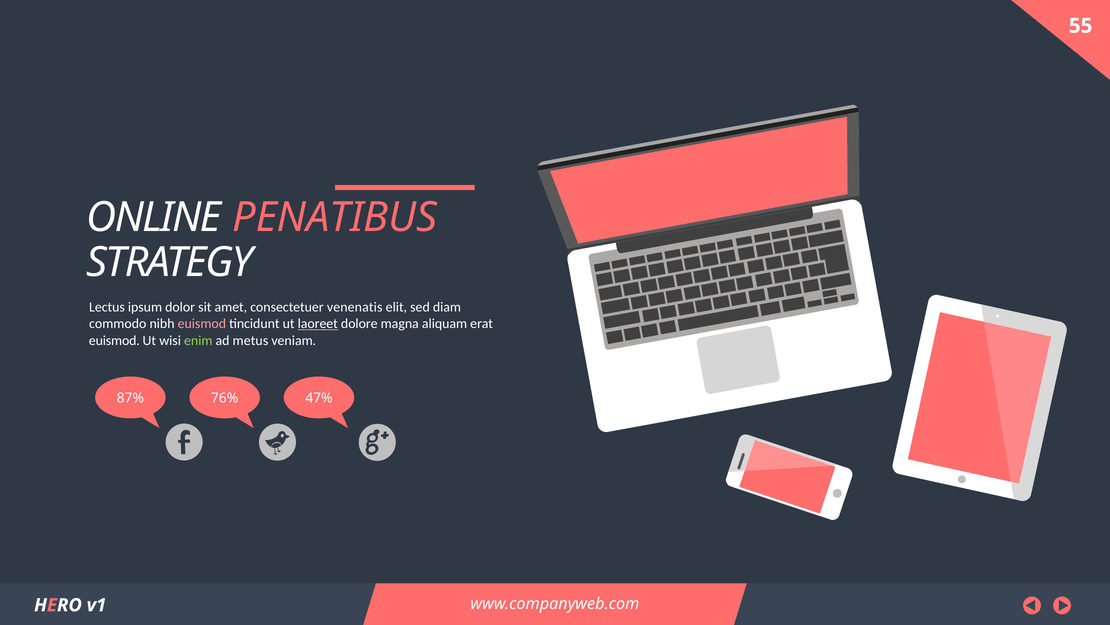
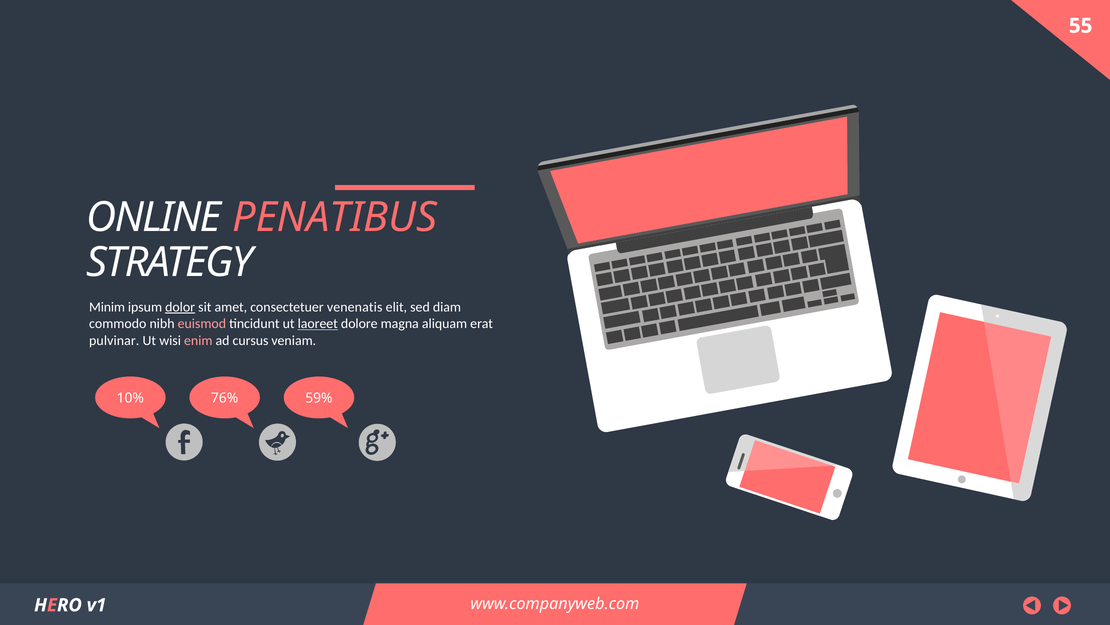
Lectus: Lectus -> Minim
dolor underline: none -> present
euismod at (114, 340): euismod -> pulvinar
enim colour: light green -> pink
metus: metus -> cursus
87%: 87% -> 10%
47%: 47% -> 59%
